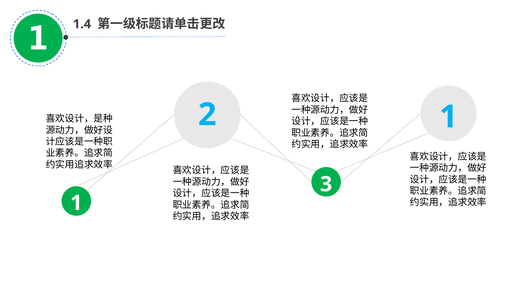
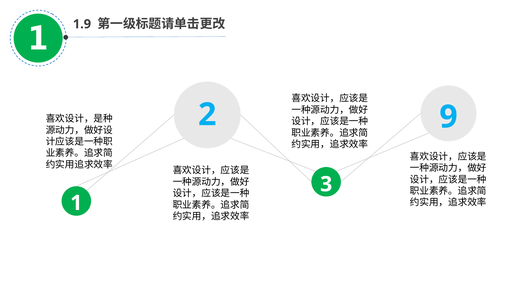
1.4: 1.4 -> 1.9
2 1: 1 -> 9
